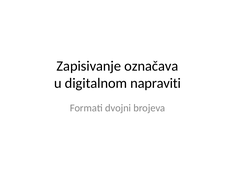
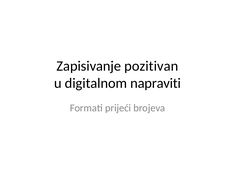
označava: označava -> pozitivan
dvojni: dvojni -> prijeći
